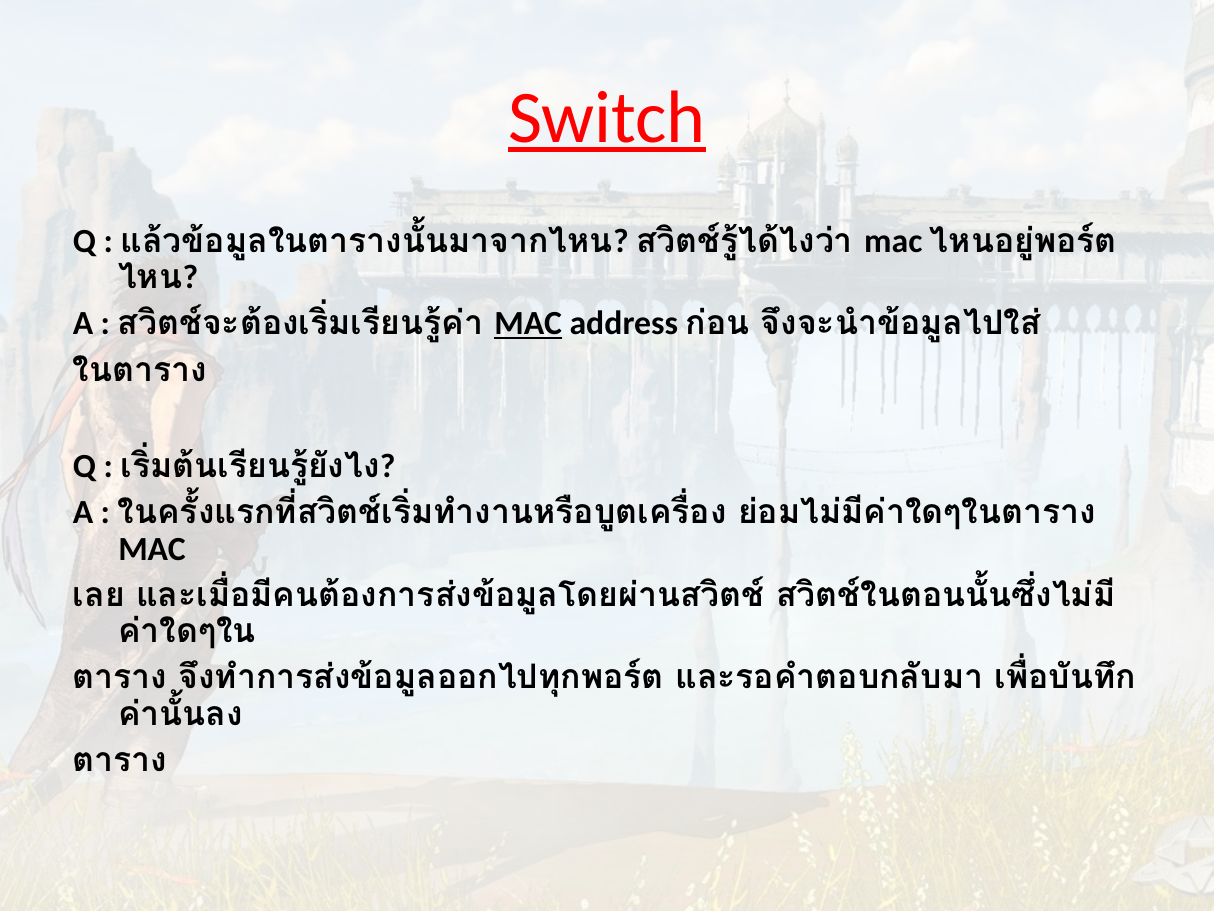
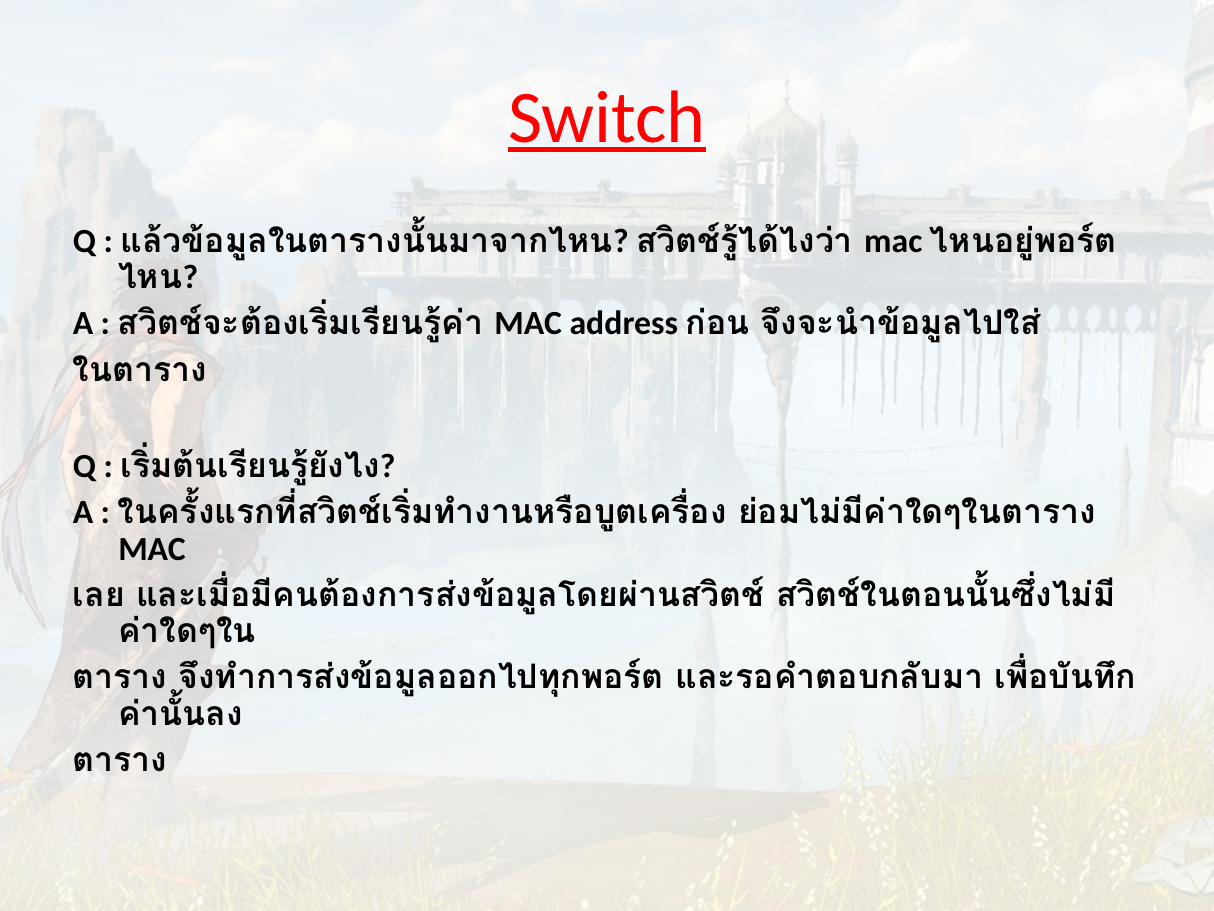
MAC at (528, 324) underline: present -> none
